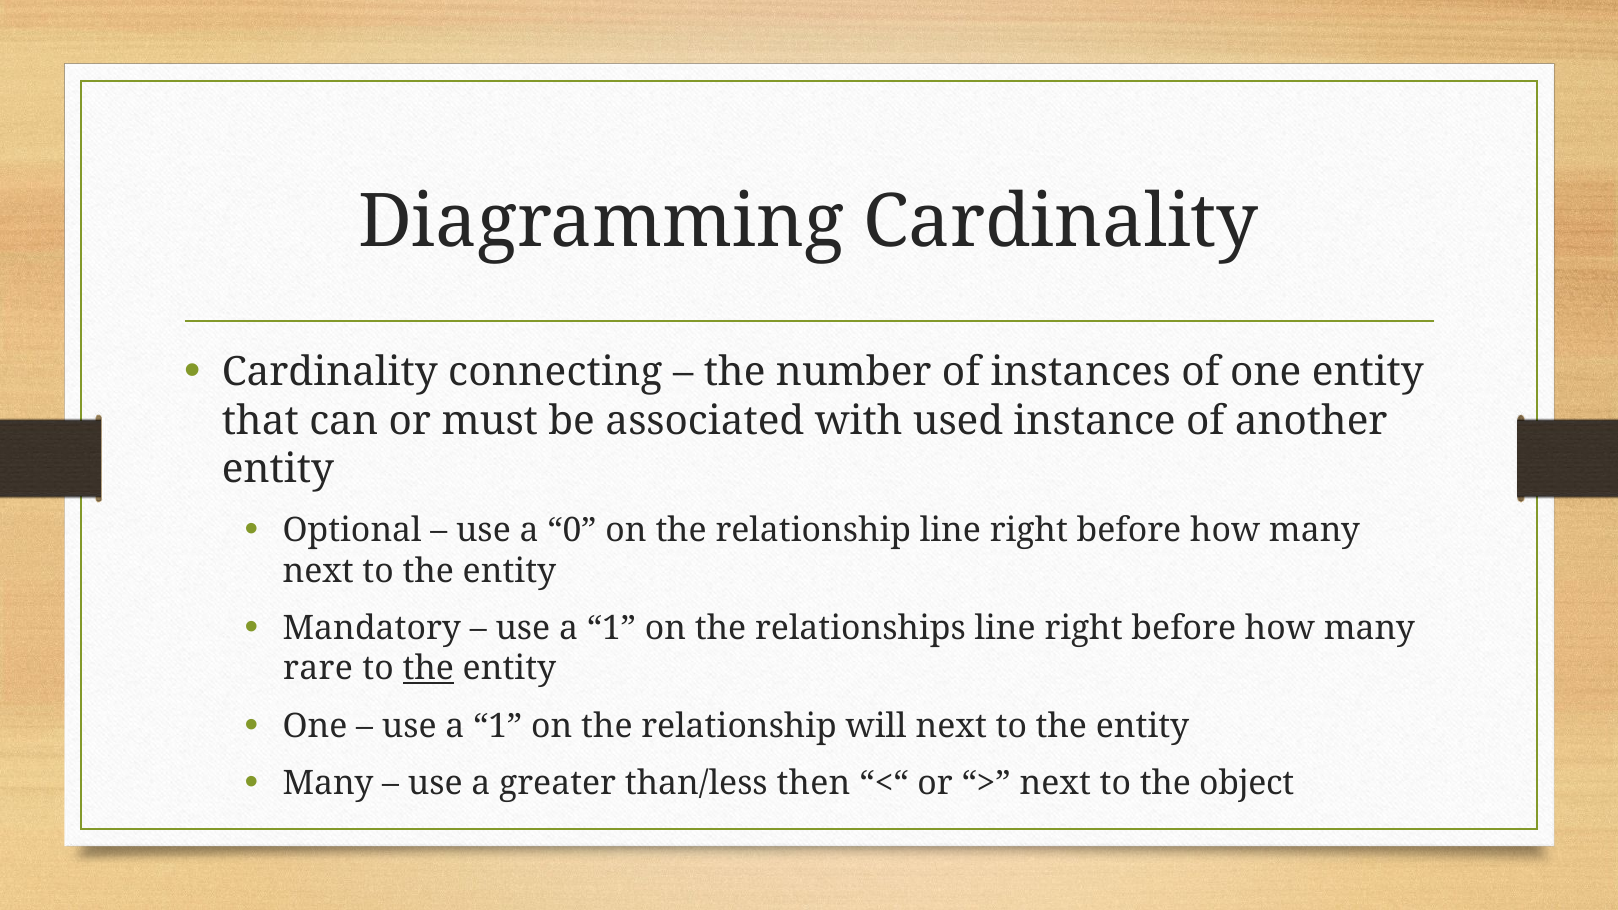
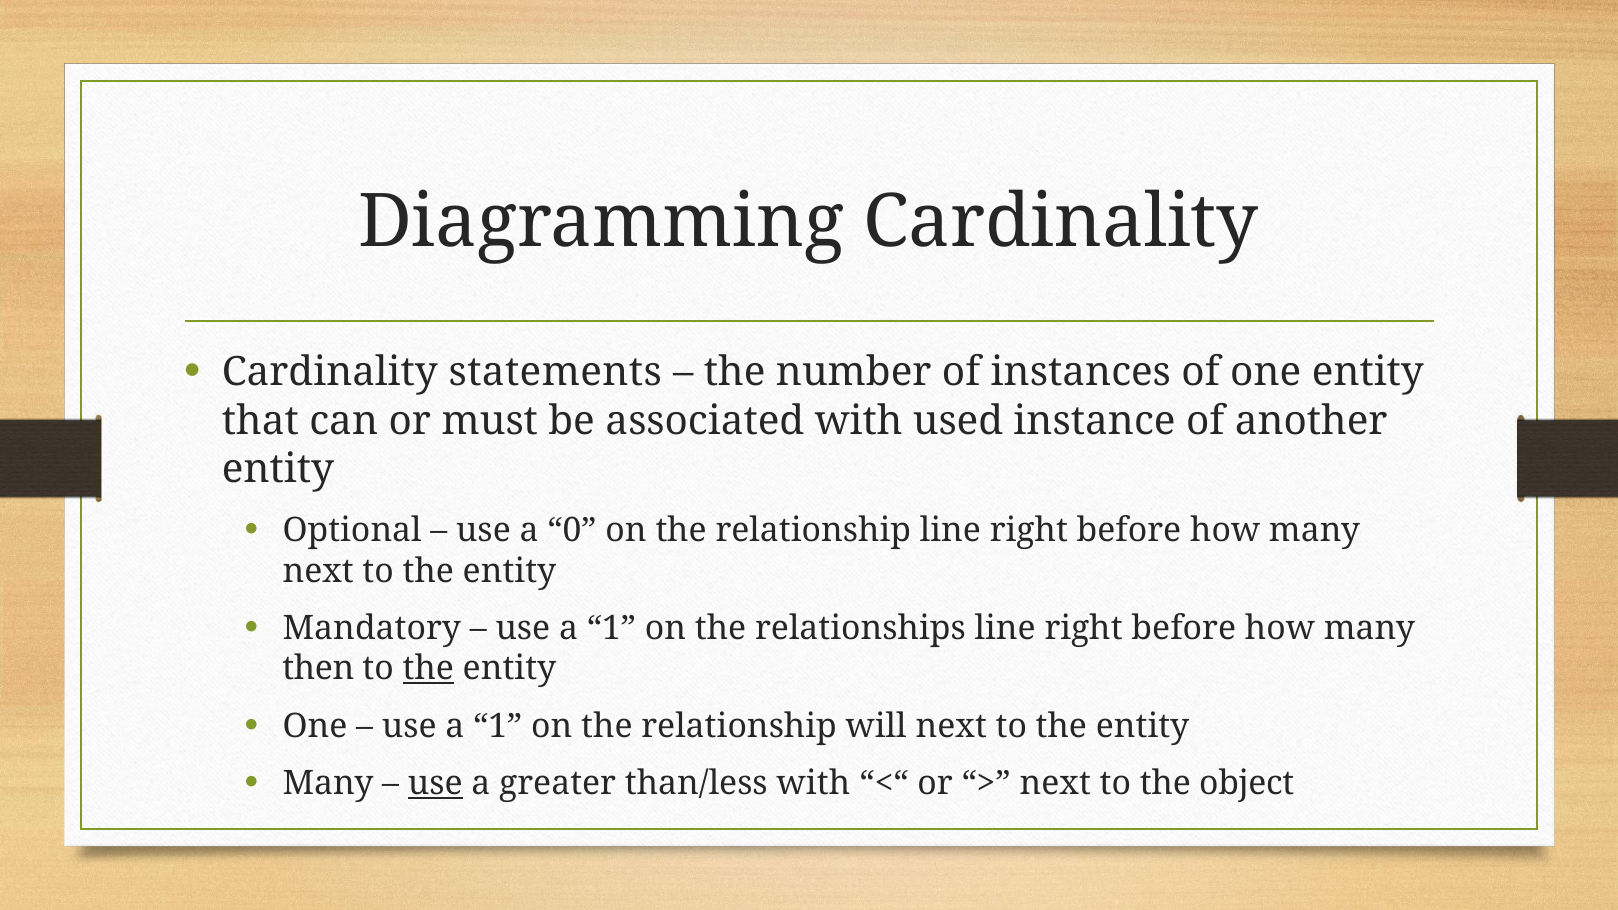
connecting: connecting -> statements
rare: rare -> then
use at (435, 783) underline: none -> present
than/less then: then -> with
